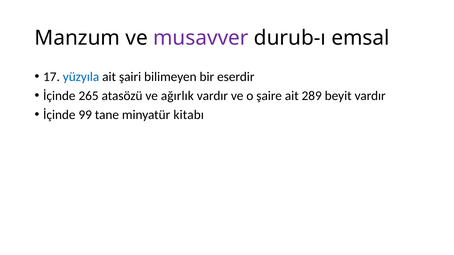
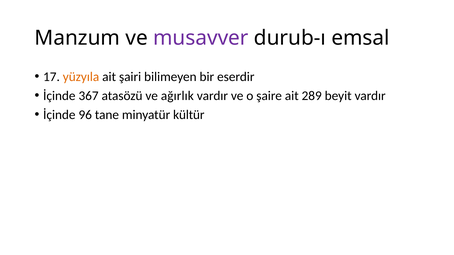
yüzyıla colour: blue -> orange
265: 265 -> 367
99: 99 -> 96
kitabı: kitabı -> kültür
